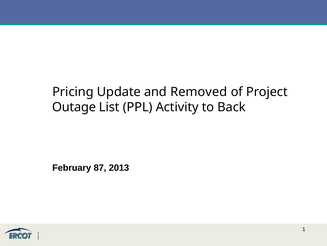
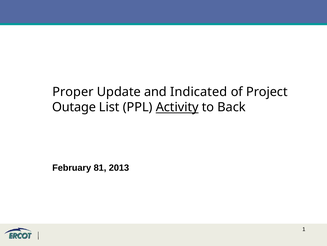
Pricing: Pricing -> Proper
Removed: Removed -> Indicated
Activity underline: none -> present
87: 87 -> 81
